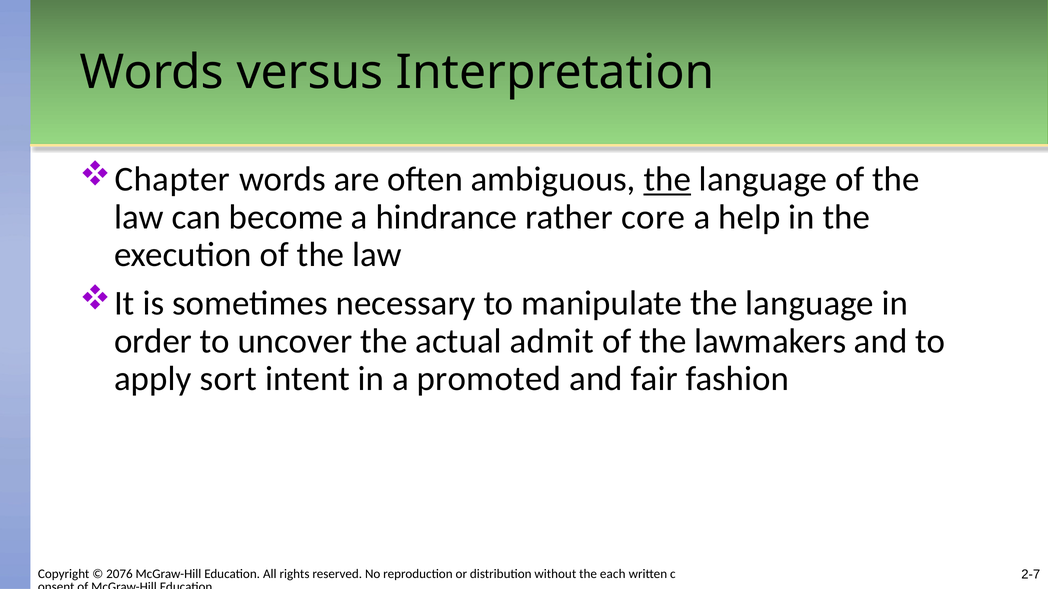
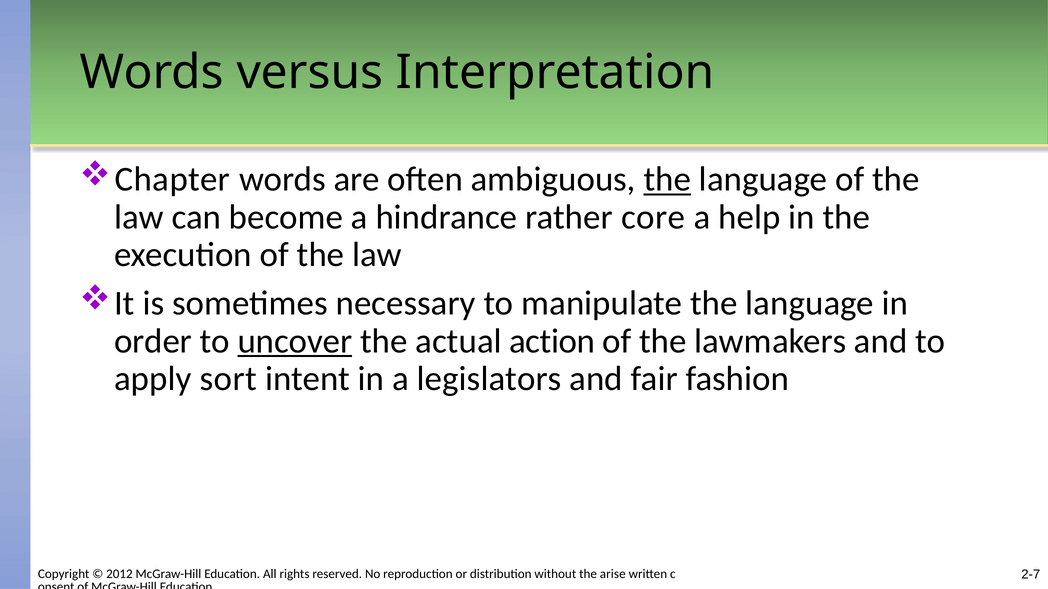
uncover underline: none -> present
admit: admit -> action
promoted: promoted -> legislators
2076: 2076 -> 2012
each: each -> arise
